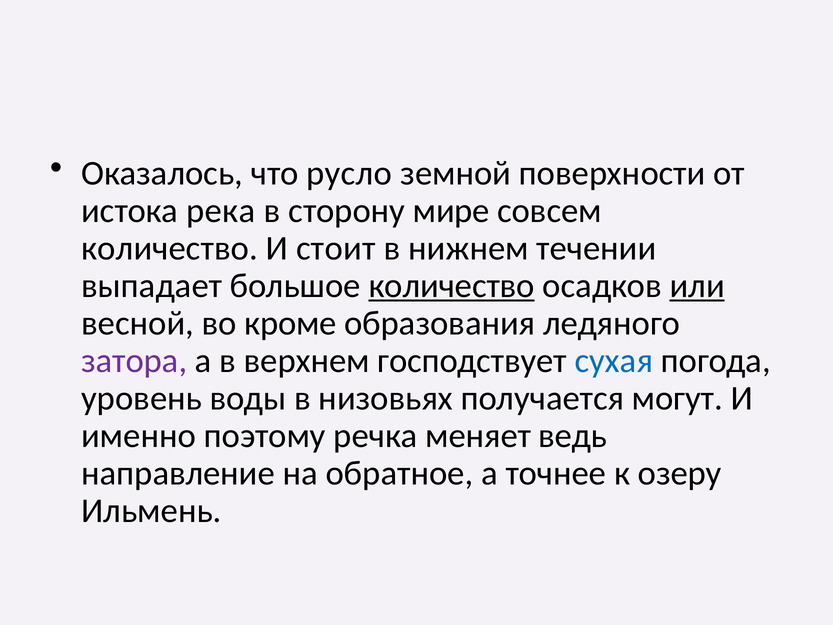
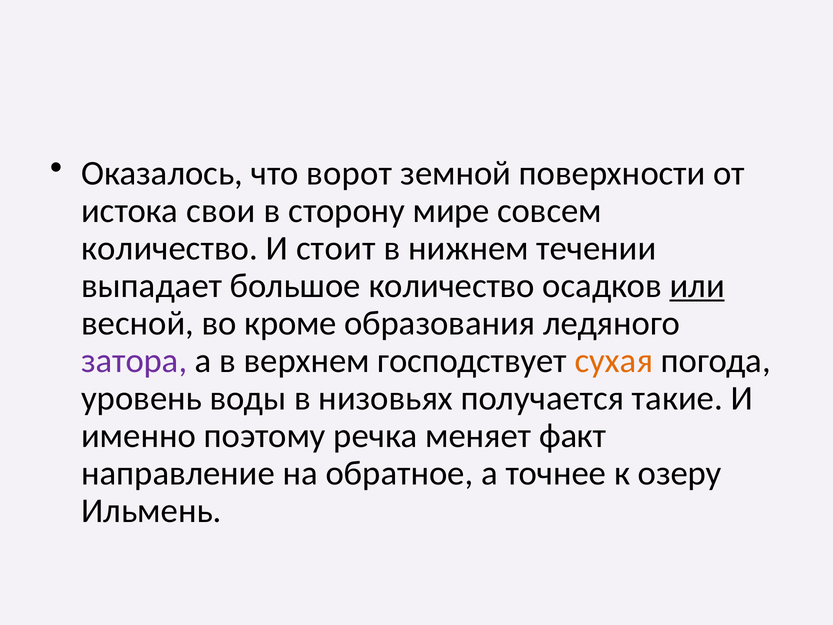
русло: русло -> ворот
река: река -> свои
количество at (452, 286) underline: present -> none
сухая colour: blue -> orange
могут: могут -> такие
ведь: ведь -> факт
